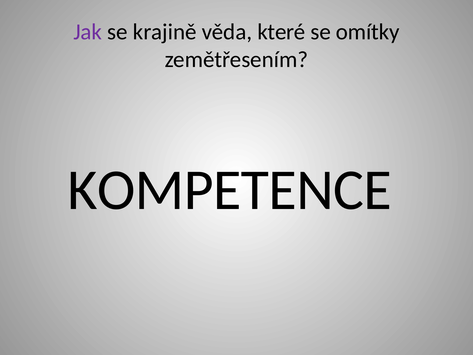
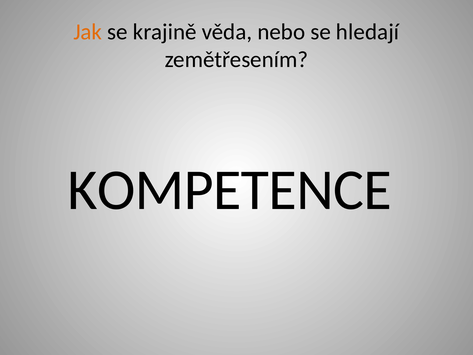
Jak colour: purple -> orange
které: které -> nebo
omítky: omítky -> hledají
